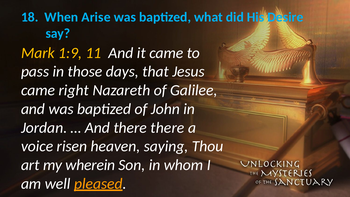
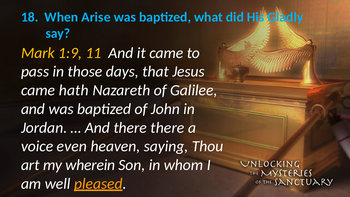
Desire: Desire -> Gladly
right: right -> hath
risen: risen -> even
